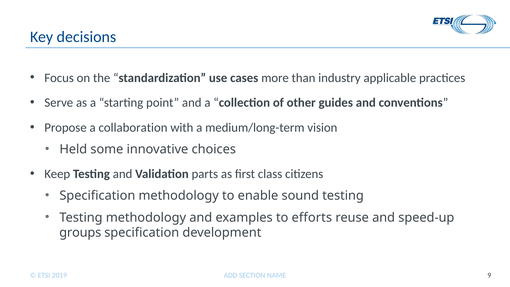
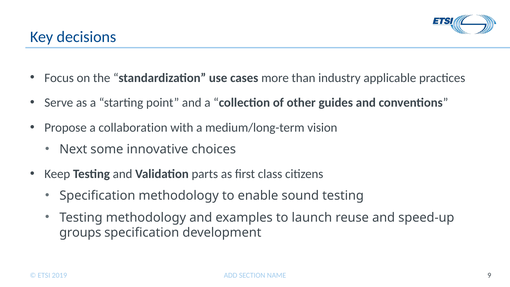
Held: Held -> Next
efforts: efforts -> launch
